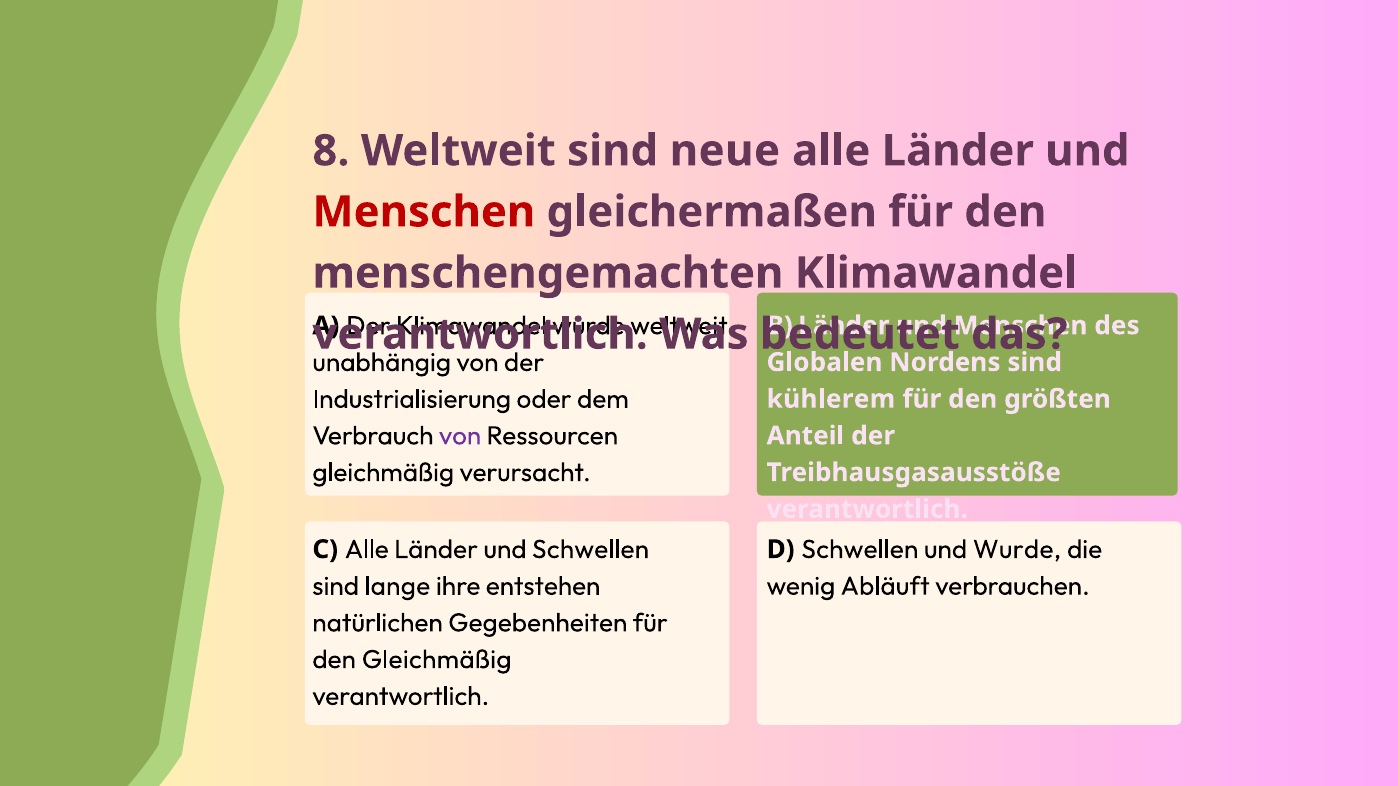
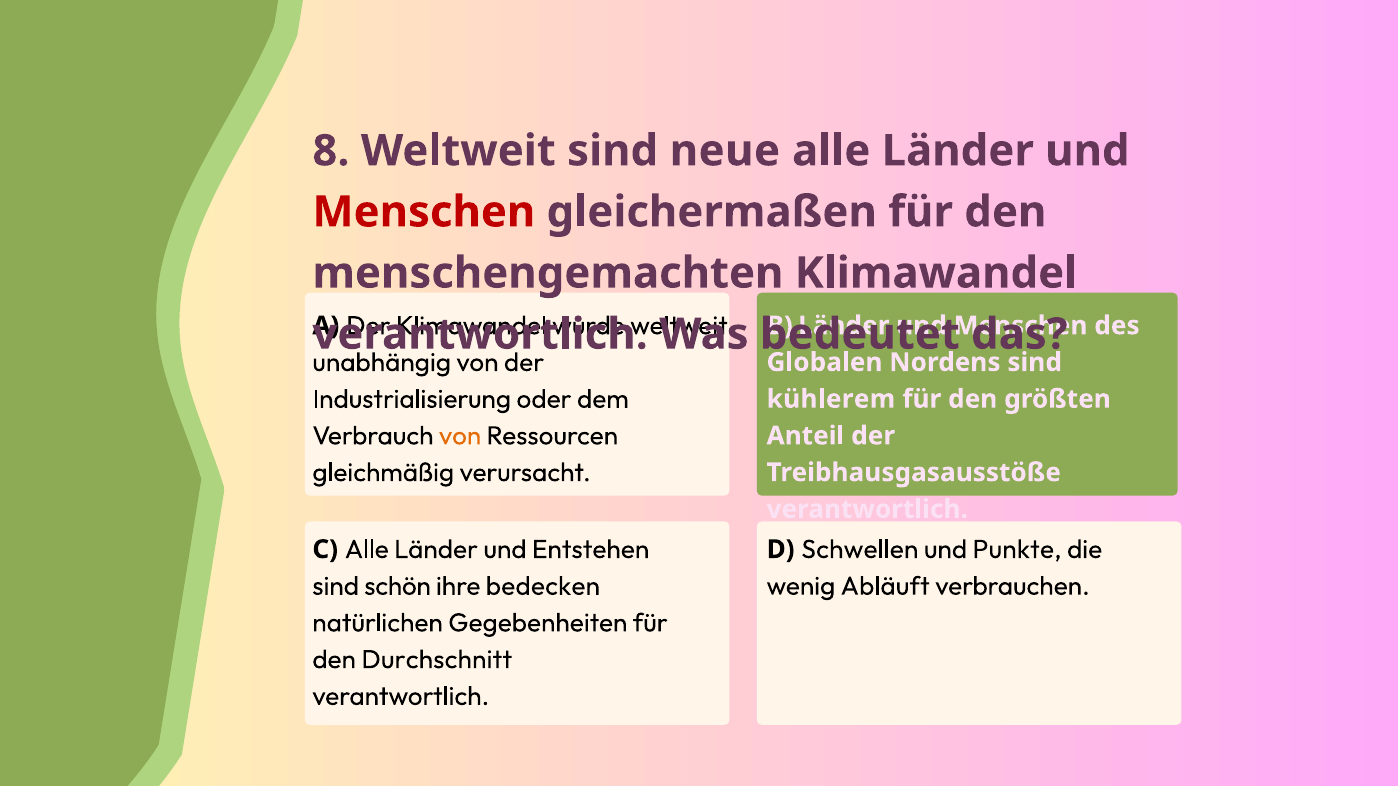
von at (460, 436) colour: purple -> orange
und Schwellen: Schwellen -> Entstehen
und Wurde: Wurde -> Punkte
lange: lange -> schön
entstehen: entstehen -> bedecken
den Gleichmäßig: Gleichmäßig -> Durchschnitt
